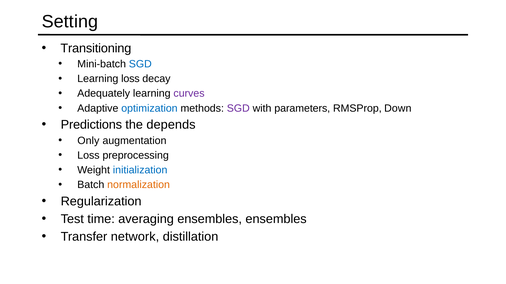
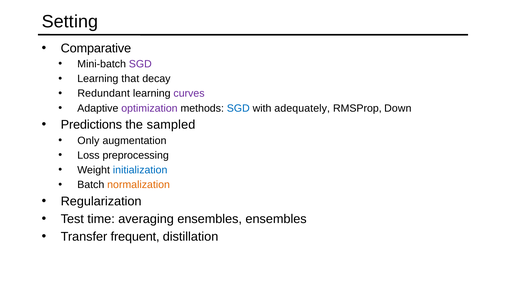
Transitioning: Transitioning -> Comparative
SGD at (140, 64) colour: blue -> purple
Learning loss: loss -> that
Adequately: Adequately -> Redundant
optimization colour: blue -> purple
SGD at (238, 108) colour: purple -> blue
parameters: parameters -> adequately
depends: depends -> sampled
network: network -> frequent
